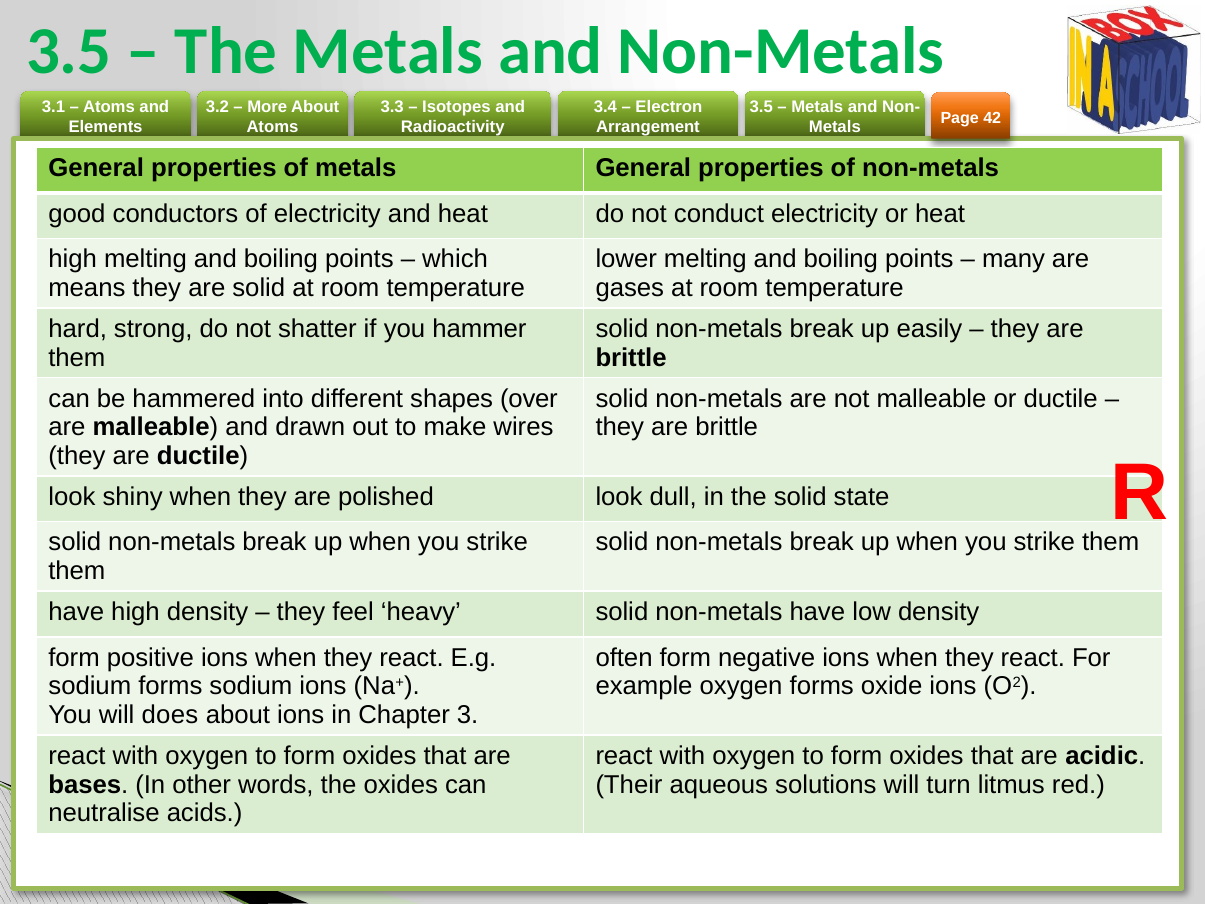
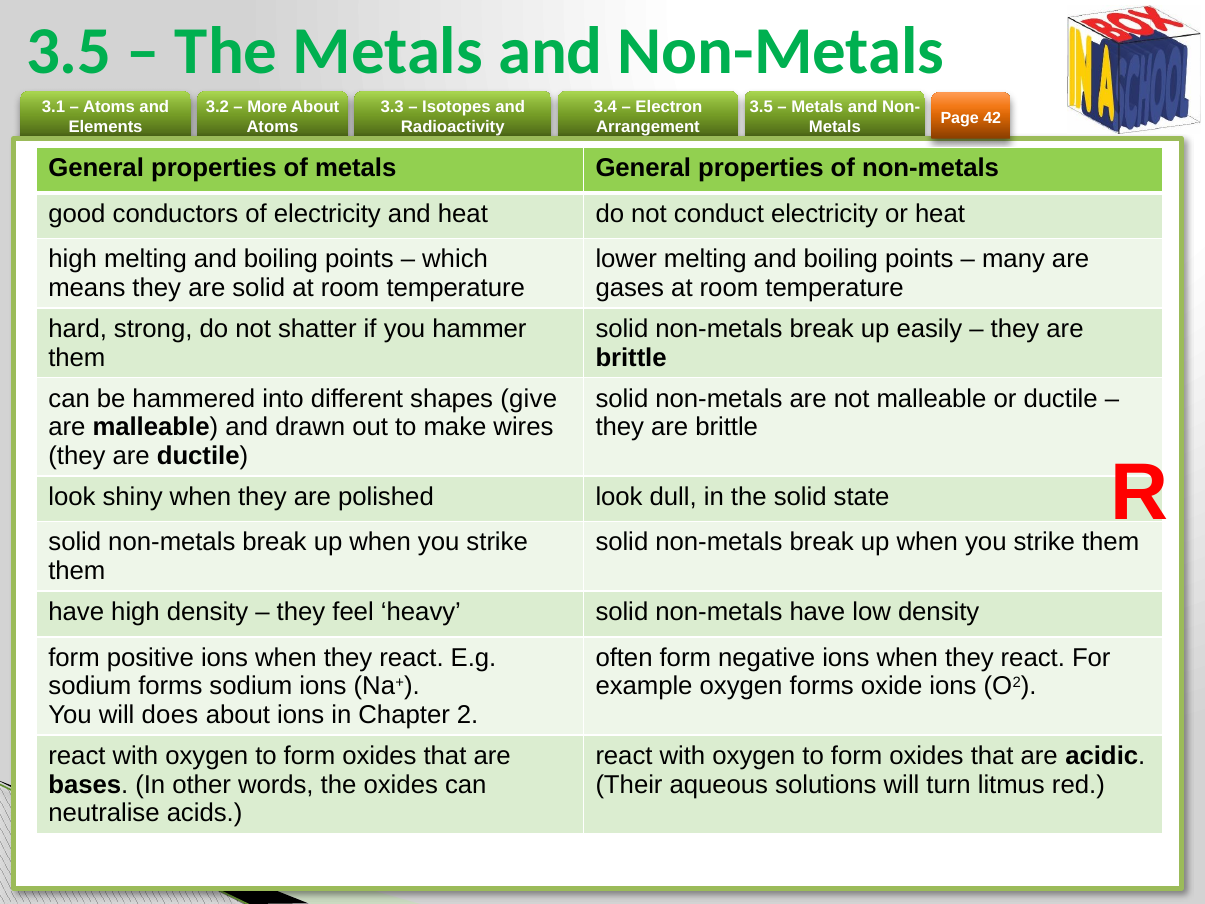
over: over -> give
3: 3 -> 2
